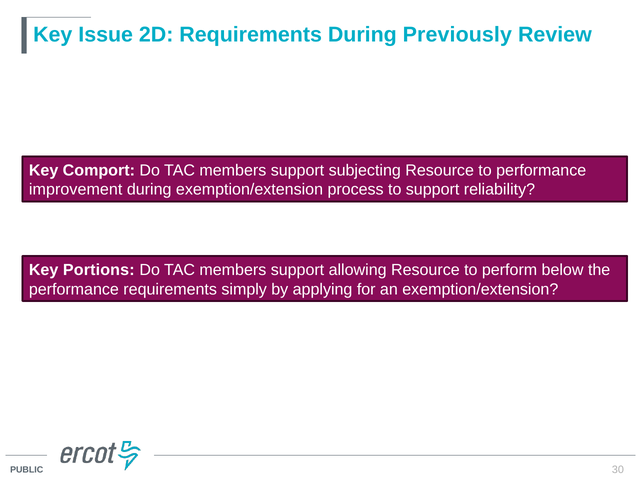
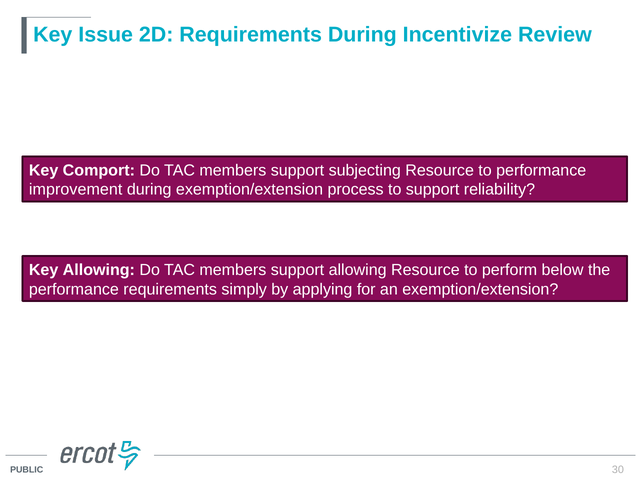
Previously: Previously -> Incentivize
Key Portions: Portions -> Allowing
